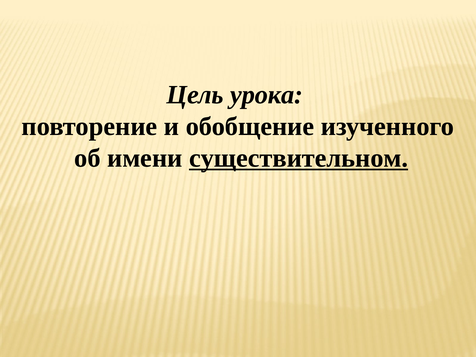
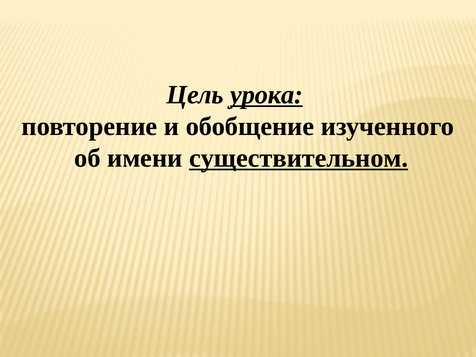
урока underline: none -> present
